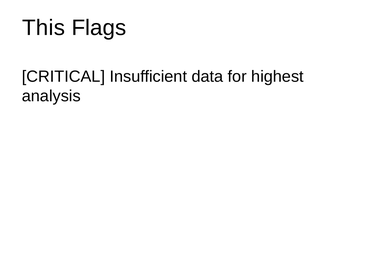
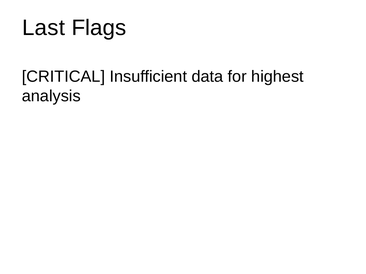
This: This -> Last
